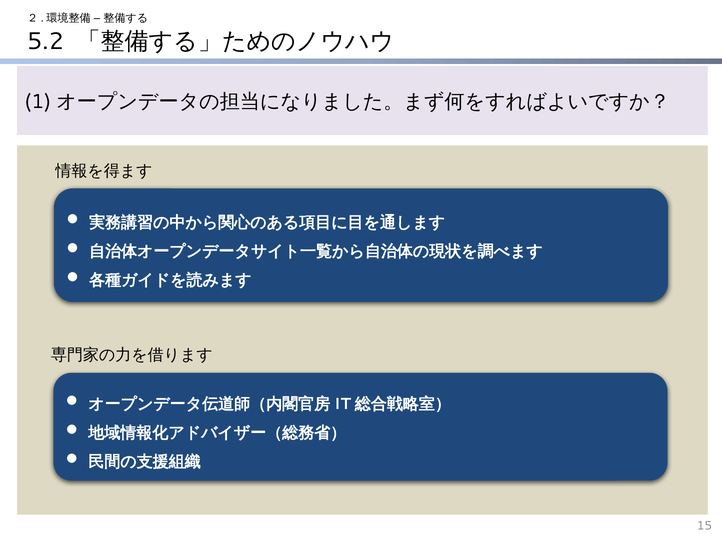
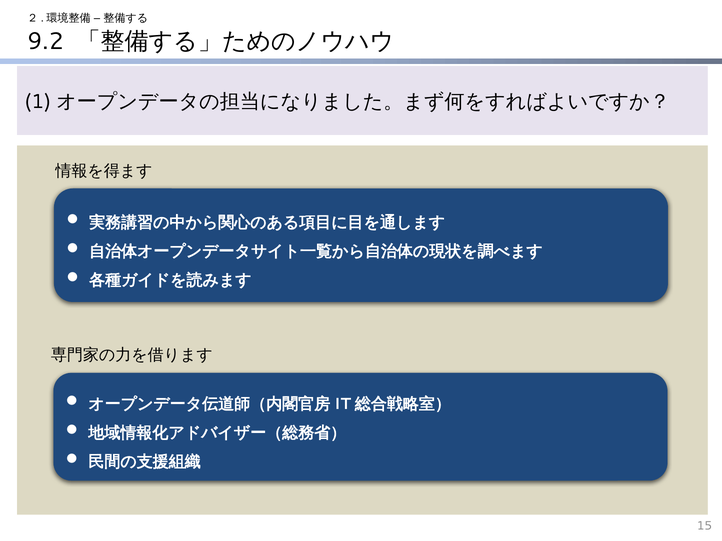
5.2: 5.2 -> 9.2
